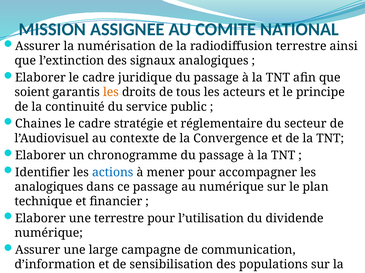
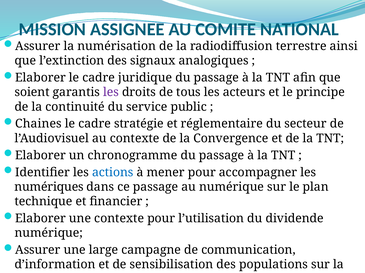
les at (111, 92) colour: orange -> purple
analogiques at (49, 187): analogiques -> numériques
une terrestre: terrestre -> contexte
